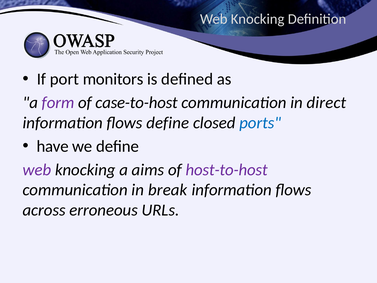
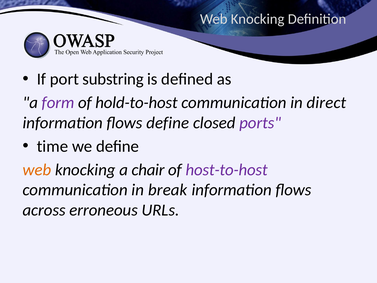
monitors: monitors -> substring
case-to-host: case-to-host -> hold-to-host
ports colour: blue -> purple
have: have -> time
web at (37, 170) colour: purple -> orange
aims: aims -> chair
